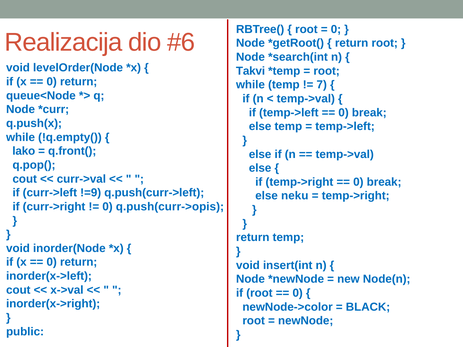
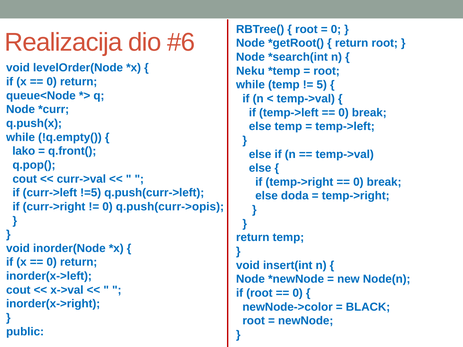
Takvi: Takvi -> Neku
7: 7 -> 5
!=9: !=9 -> !=5
neku: neku -> doda
